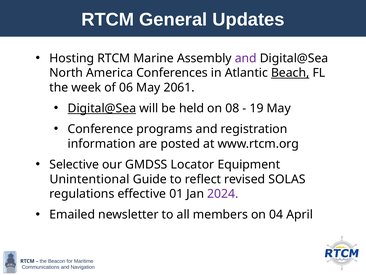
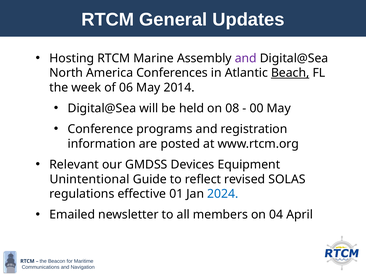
2061: 2061 -> 2014
Digital@Sea at (102, 108) underline: present -> none
19: 19 -> 00
Selective: Selective -> Relevant
Locator: Locator -> Devices
2024 colour: purple -> blue
